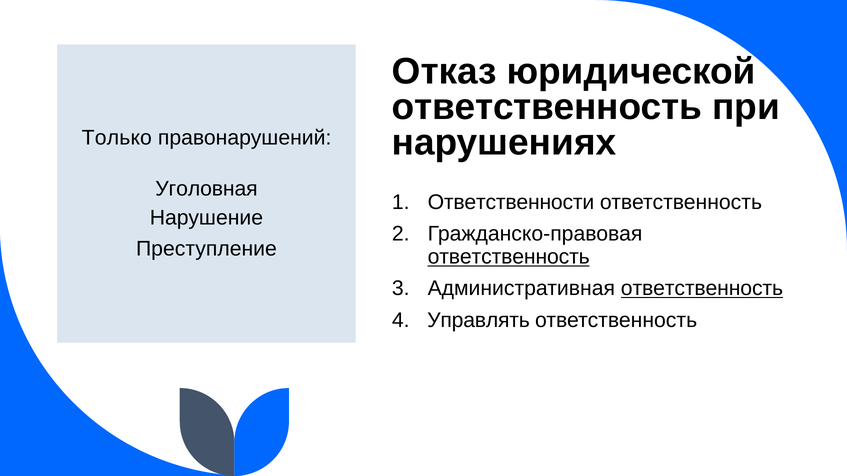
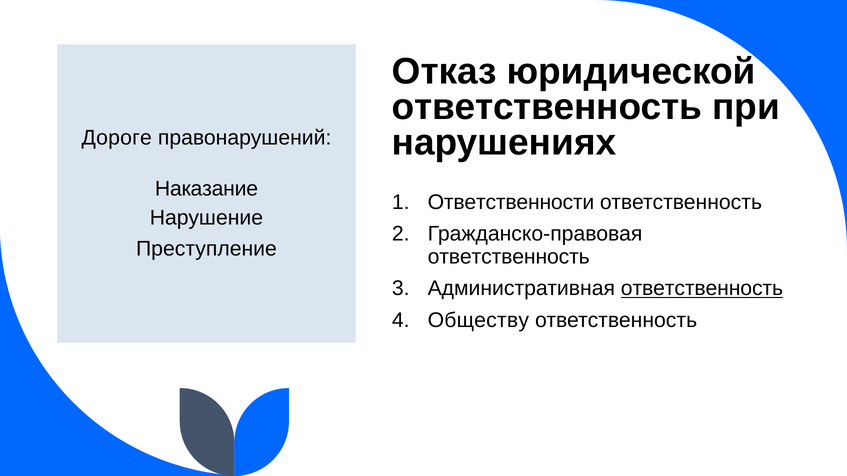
Только: Только -> Дороге
Уголовная: Уголовная -> Наказание
ответственность at (509, 257) underline: present -> none
Управлять: Управлять -> Обществу
